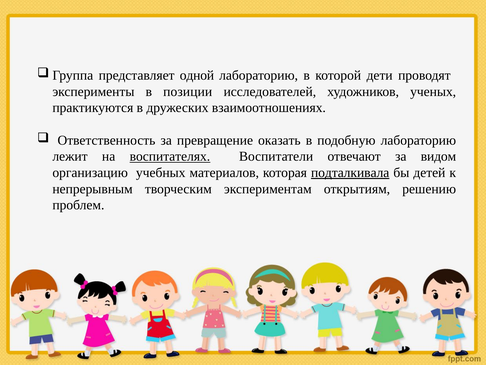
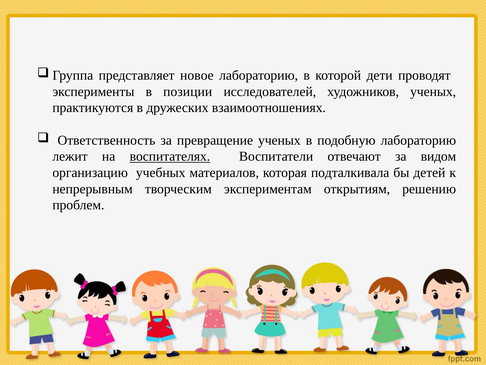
одной: одной -> новое
превращение оказать: оказать -> ученых
подталкивала underline: present -> none
